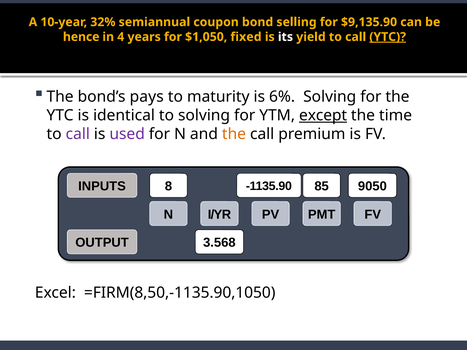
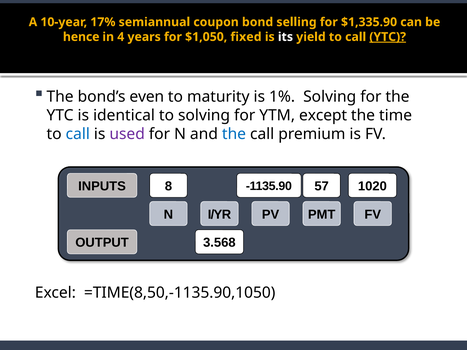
32%: 32% -> 17%
$9,135.90: $9,135.90 -> $1,335.90
pays: pays -> even
6%: 6% -> 1%
except underline: present -> none
call at (78, 134) colour: purple -> blue
the at (234, 134) colour: orange -> blue
85: 85 -> 57
9050: 9050 -> 1020
=FIRM(8,50,-1135.90,1050: =FIRM(8,50,-1135.90,1050 -> =TIME(8,50,-1135.90,1050
